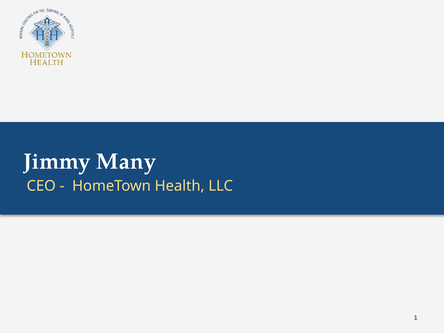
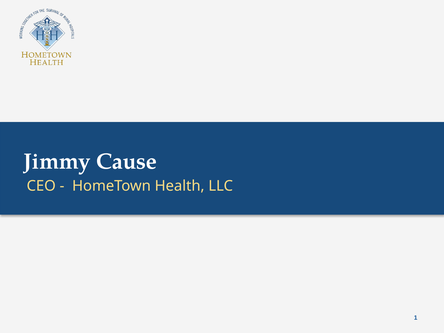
Many: Many -> Cause
